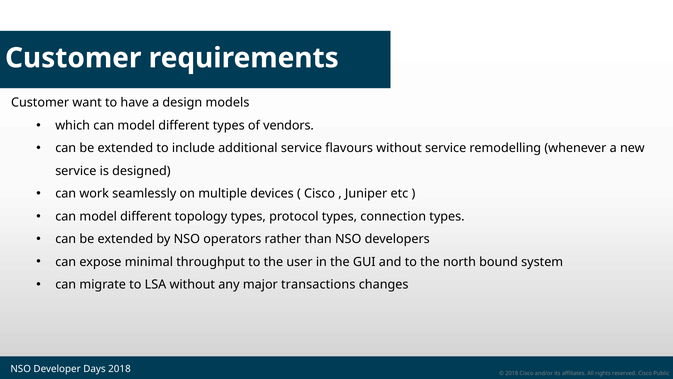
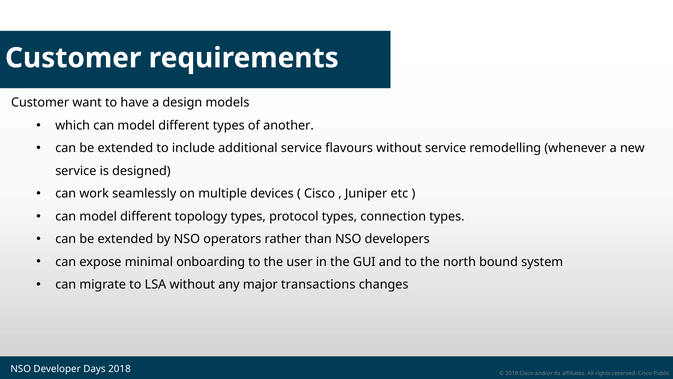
vendors: vendors -> another
throughput: throughput -> onboarding
